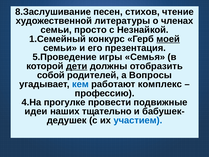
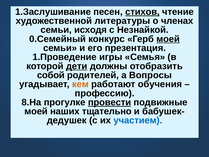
8.Заслушивание: 8.Заслушивание -> 1.Заслушивание
стихов underline: none -> present
просто: просто -> исходя
1.Семейный: 1.Семейный -> 0.Семейный
5.Проведение: 5.Проведение -> 1.Проведение
кем colour: blue -> orange
комплекс: комплекс -> обучения
4.На: 4.На -> 8.На
провести underline: none -> present
идеи at (36, 111): идеи -> моей
